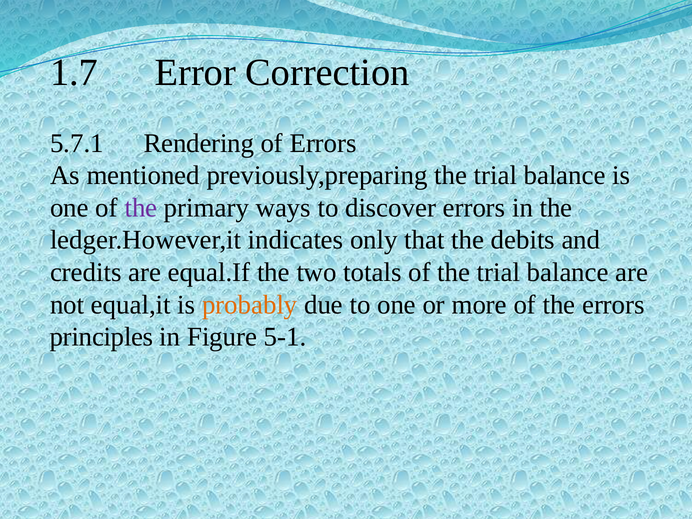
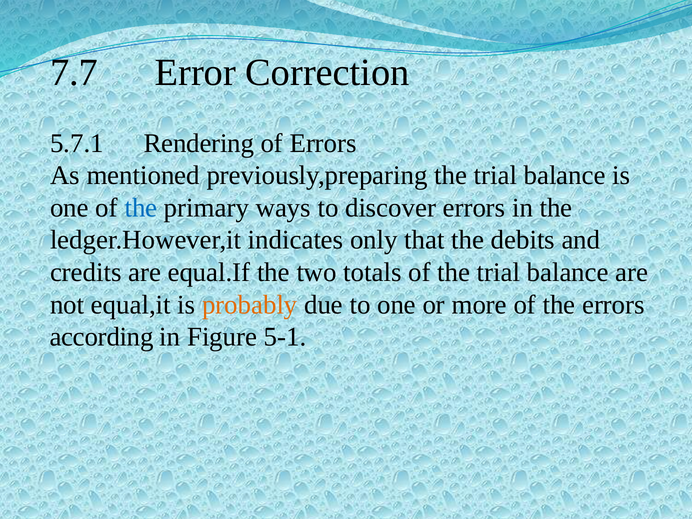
1.7: 1.7 -> 7.7
the at (141, 208) colour: purple -> blue
principles: principles -> according
